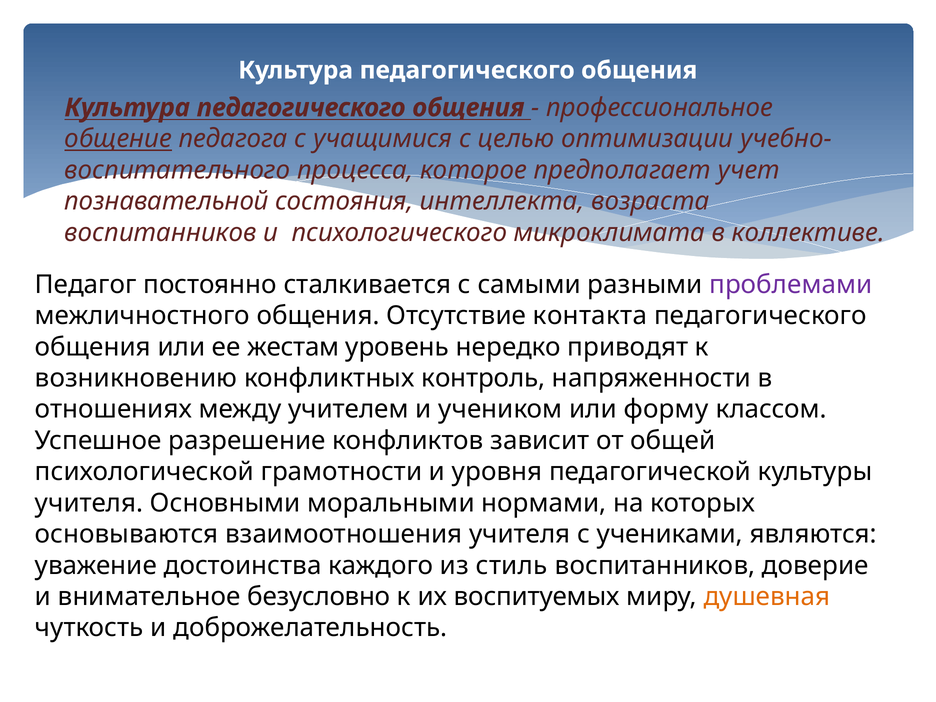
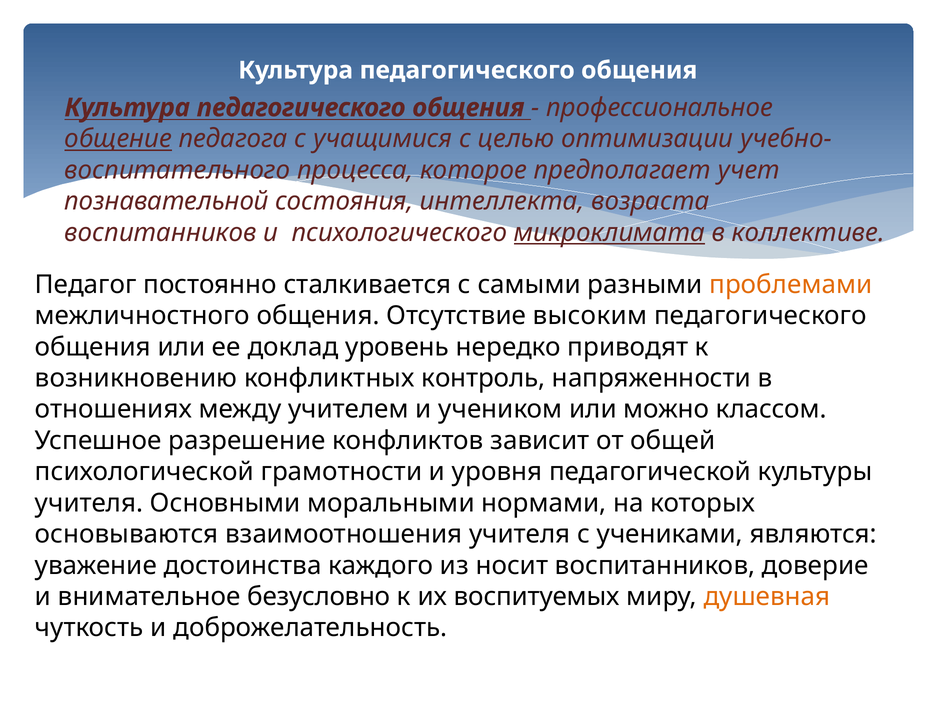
микроклимата underline: none -> present
проблемами colour: purple -> orange
контакта: контакта -> высоким
жестам: жестам -> доклад
форму: форму -> можно
стиль: стиль -> носит
